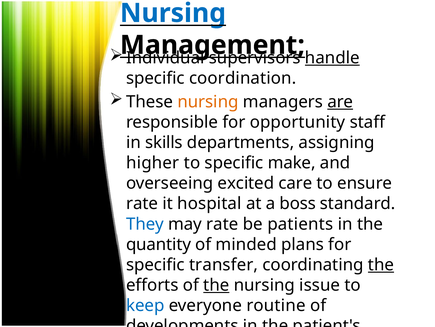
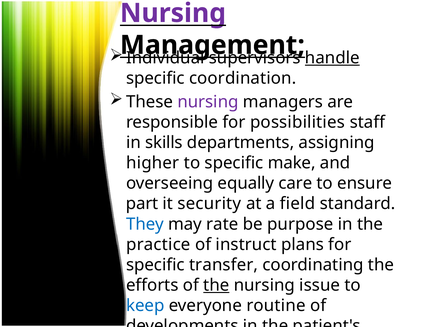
Nursing at (173, 13) colour: blue -> purple
nursing at (208, 102) colour: orange -> purple
are underline: present -> none
opportunity: opportunity -> possibilities
excited: excited -> equally
rate at (142, 203): rate -> part
hospital: hospital -> security
boss: boss -> field
patients: patients -> purpose
quantity: quantity -> practice
minded: minded -> instruct
the at (381, 264) underline: present -> none
